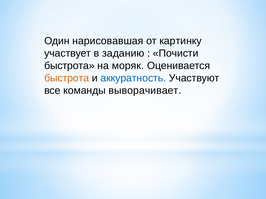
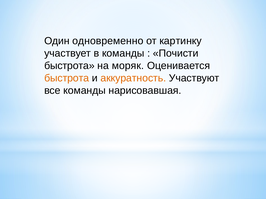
нарисовавшая: нарисовавшая -> одновременно
в заданию: заданию -> команды
аккуратность colour: blue -> orange
выворачивает: выворачивает -> нарисовавшая
